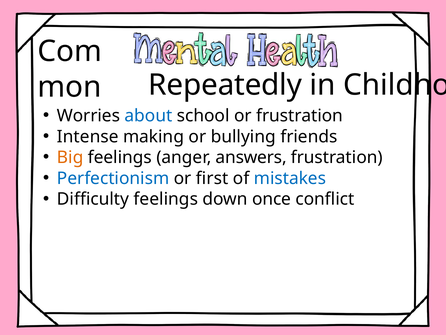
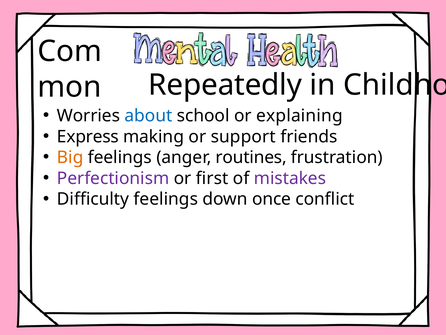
or frustration: frustration -> explaining
Intense: Intense -> Express
bullying: bullying -> support
answers: answers -> routines
Perfectionism colour: blue -> purple
mistakes colour: blue -> purple
